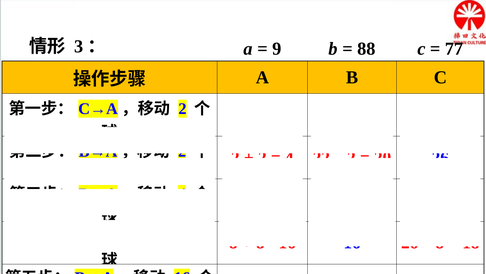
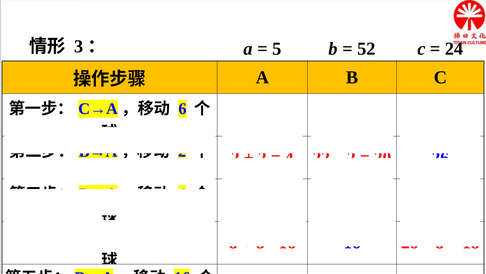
9: 9 -> 5
88: 88 -> 52
77: 77 -> 24
2 at (183, 109): 2 -> 6
